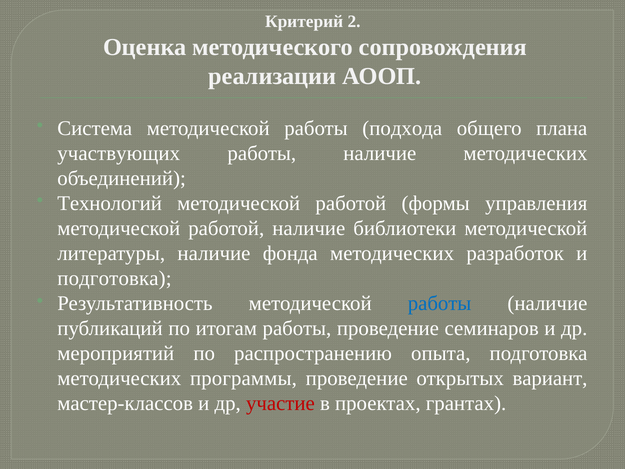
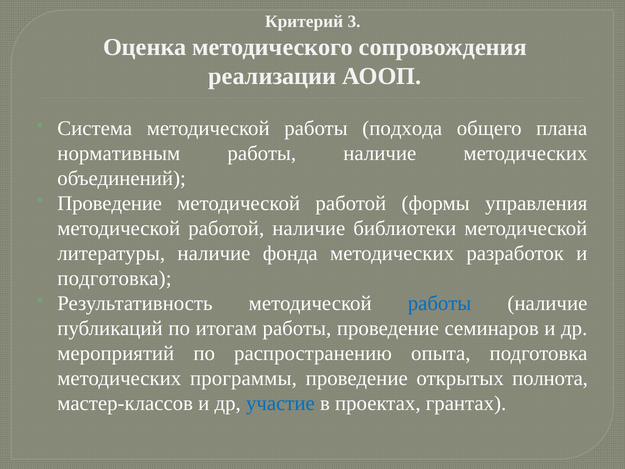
2: 2 -> 3
участвующих: участвующих -> нормативным
Технологий at (110, 203): Технологий -> Проведение
вариант: вариант -> полнота
участие colour: red -> blue
